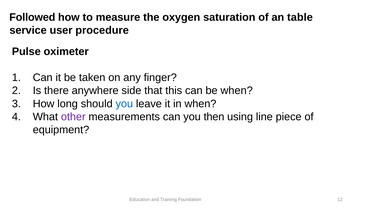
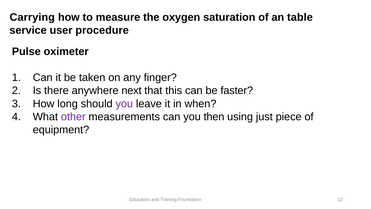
Followed: Followed -> Carrying
side: side -> next
be when: when -> faster
you at (124, 104) colour: blue -> purple
line: line -> just
